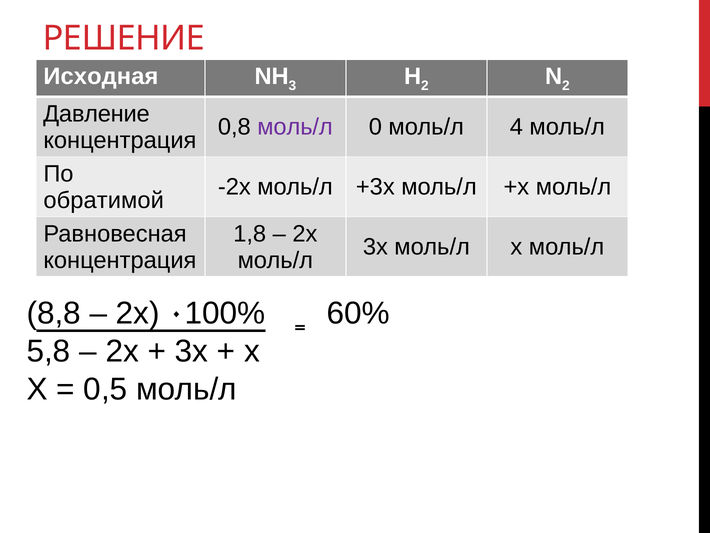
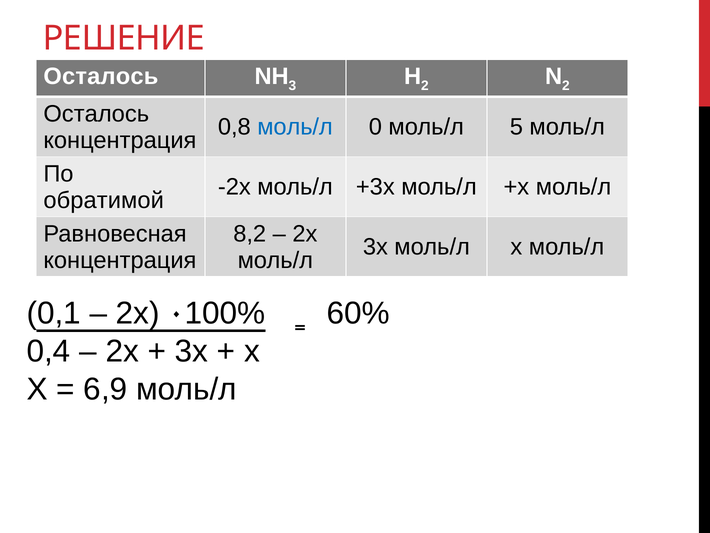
Исходная at (101, 77): Исходная -> Осталось
Давление at (96, 114): Давление -> Осталось
моль/л at (295, 127) colour: purple -> blue
4: 4 -> 5
1,8: 1,8 -> 8,2
8,8: 8,8 -> 0,1
5,8: 5,8 -> 0,4
0,5: 0,5 -> 6,9
